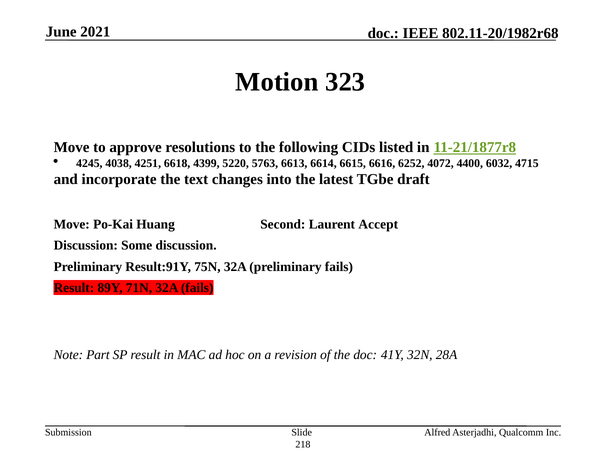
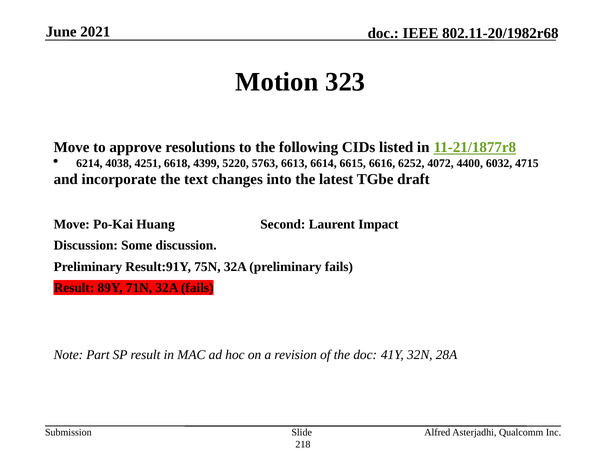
4245: 4245 -> 6214
Accept: Accept -> Impact
